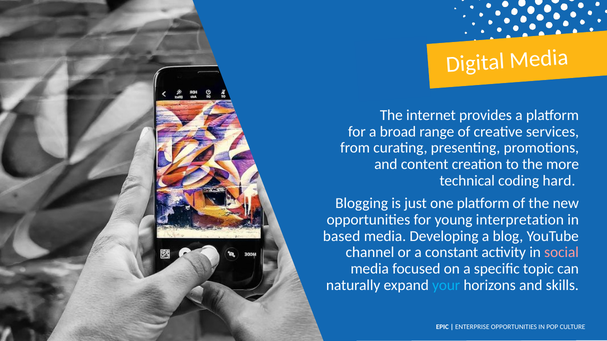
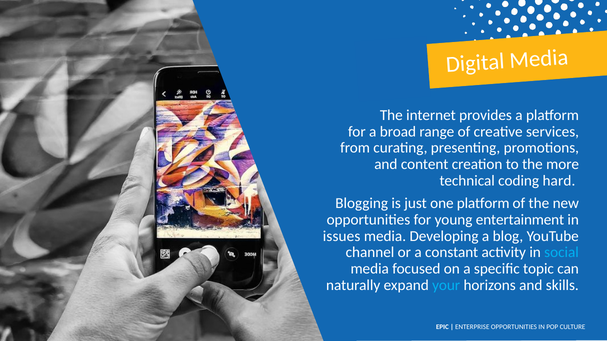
interpretation: interpretation -> entertainment
based: based -> issues
social colour: pink -> light blue
